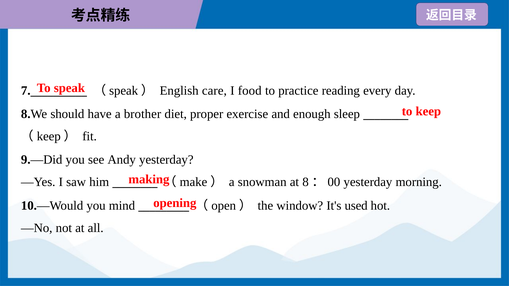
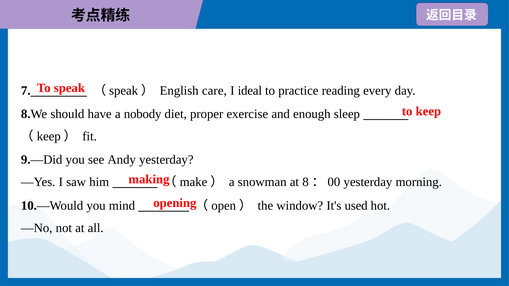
food: food -> ideal
brother: brother -> nobody
